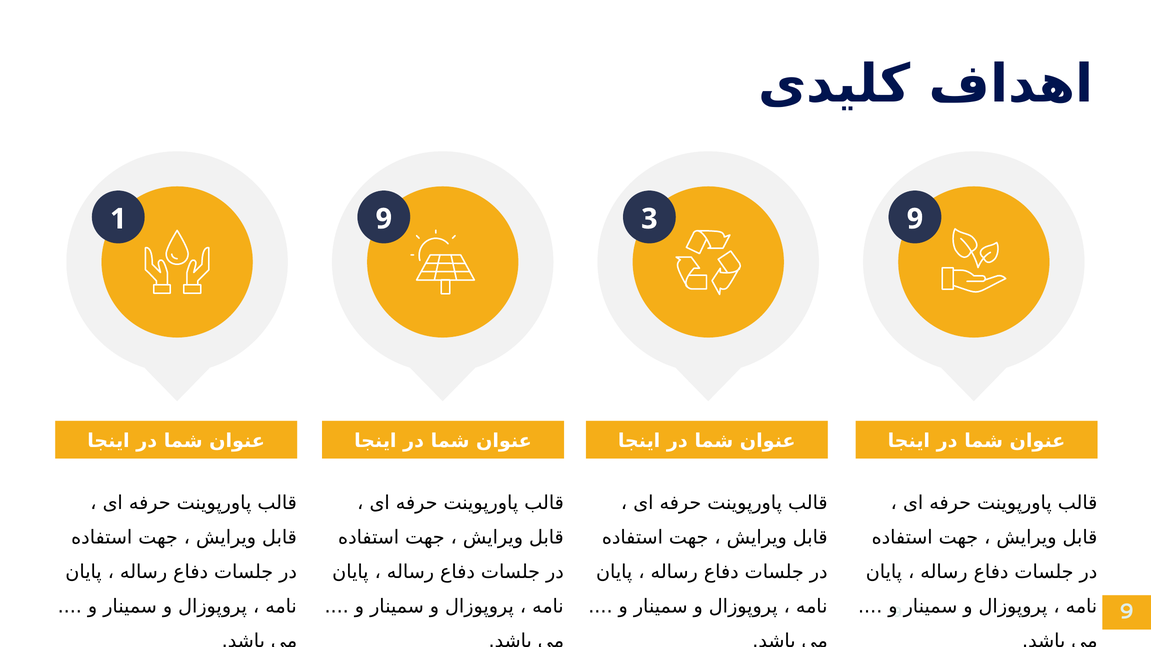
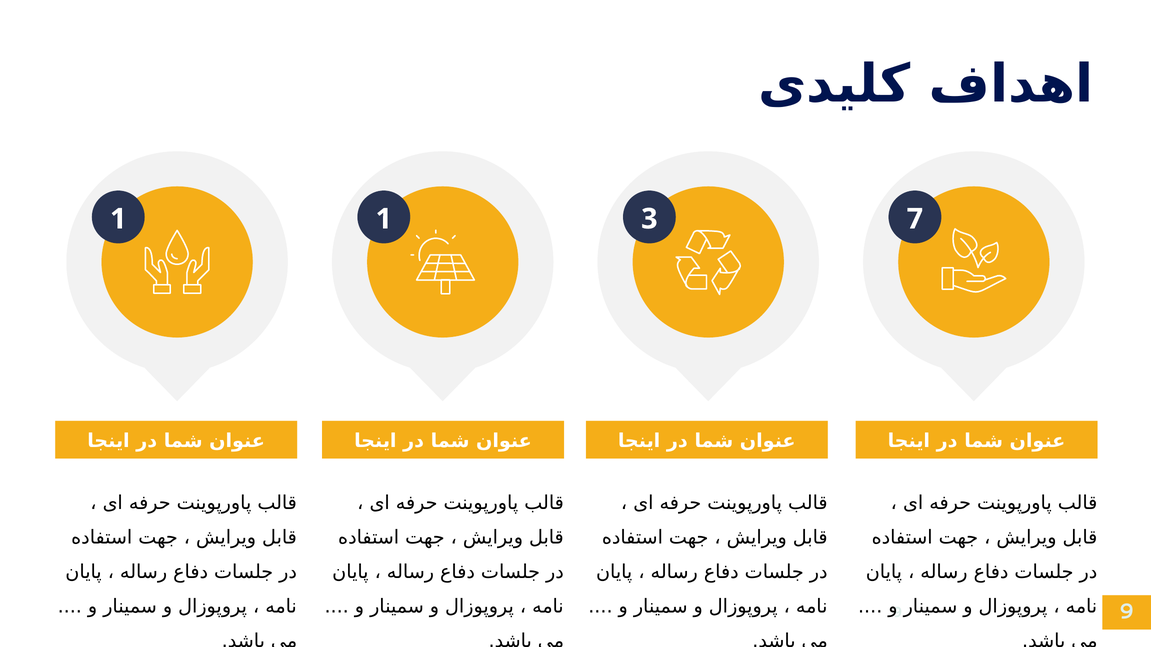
1 9: 9 -> 1
3 9: 9 -> 7
